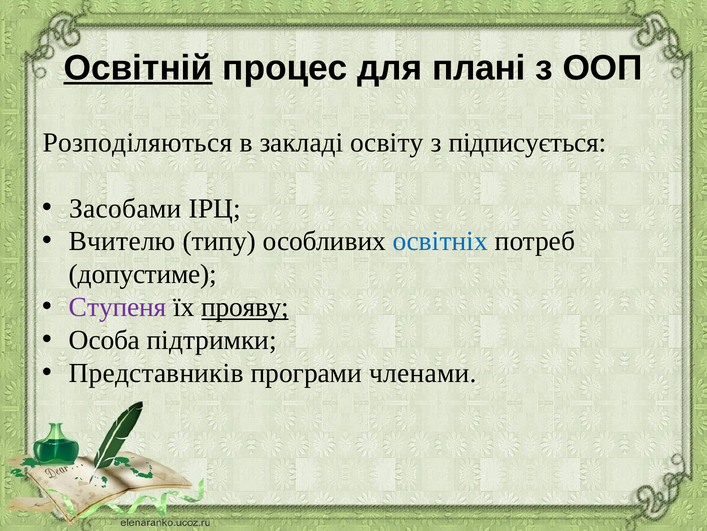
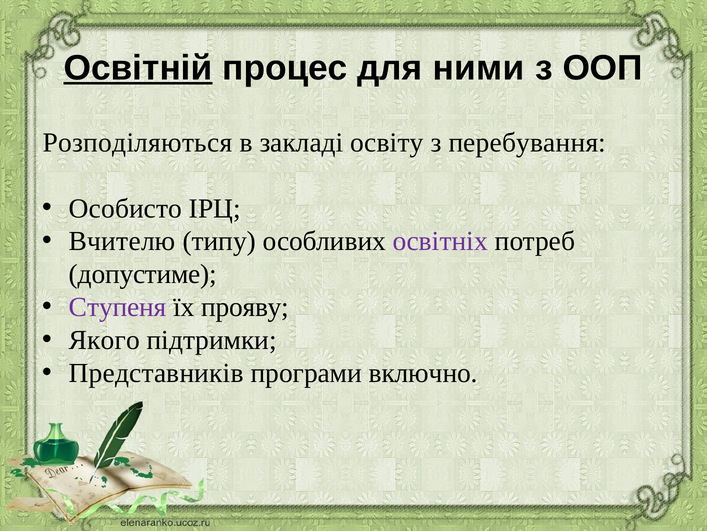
плані: плані -> ними
підписується: підписується -> перебування
Засобами: Засобами -> Особисто
освітніх colour: blue -> purple
прояву underline: present -> none
Особа: Особа -> Якого
членами: членами -> включно
